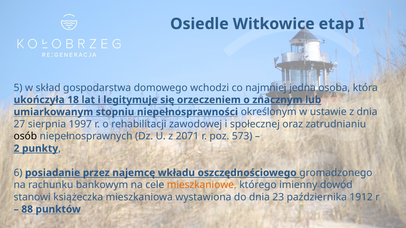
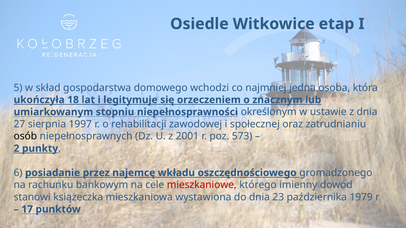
2071: 2071 -> 2001
mieszkaniowe colour: orange -> red
1912: 1912 -> 1979
88: 88 -> 17
